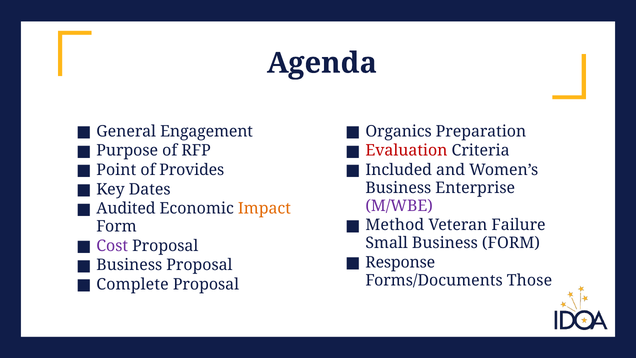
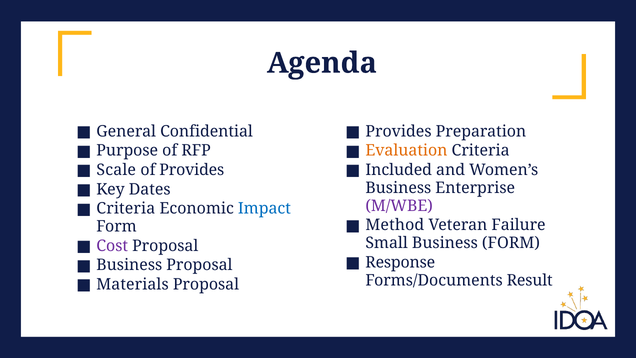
Engagement: Engagement -> Confidential
Organics at (399, 131): Organics -> Provides
Evaluation colour: red -> orange
Point: Point -> Scale
Audited at (126, 208): Audited -> Criteria
Impact colour: orange -> blue
Those: Those -> Result
Complete: Complete -> Materials
